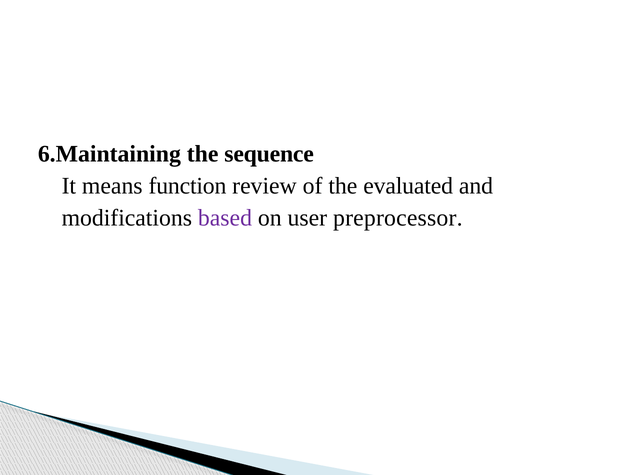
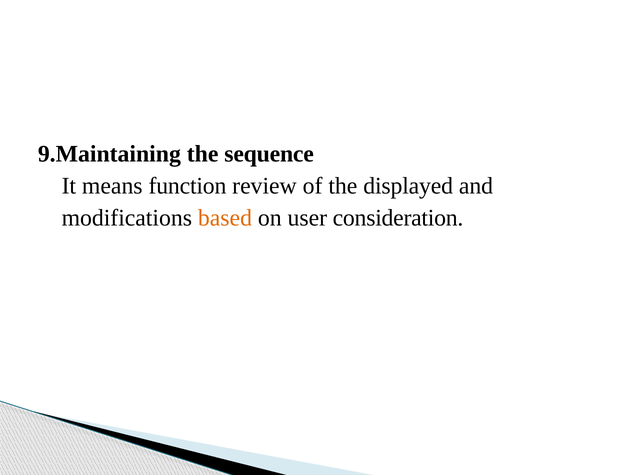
6.Maintaining: 6.Maintaining -> 9.Maintaining
evaluated: evaluated -> displayed
based colour: purple -> orange
preprocessor: preprocessor -> consideration
